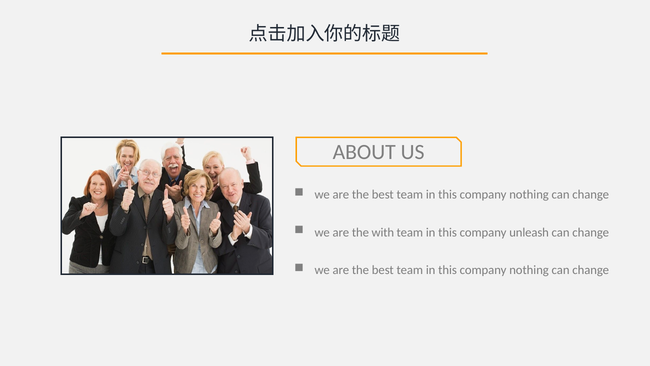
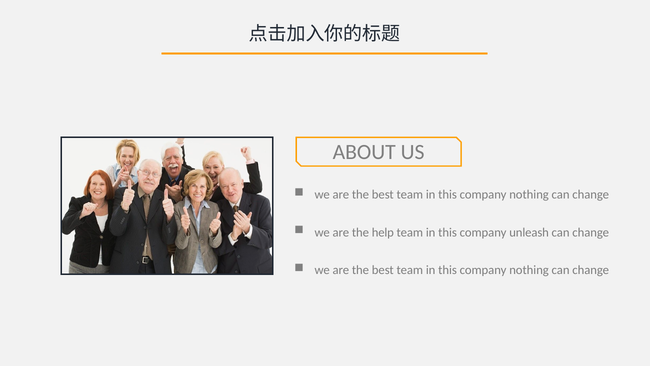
with: with -> help
